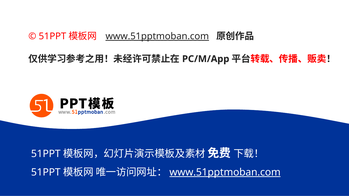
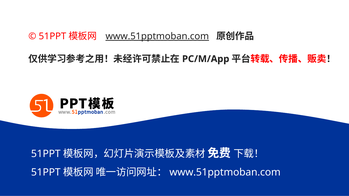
www.51pptmoban.com at (225, 173) underline: present -> none
